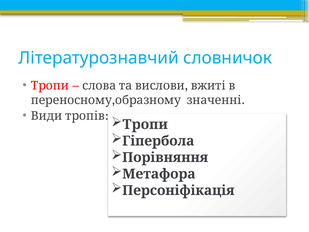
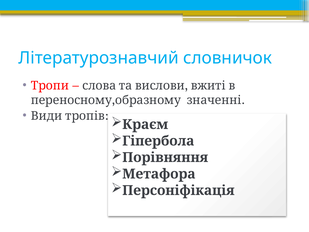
Тропи at (145, 124): Тропи -> Краєм
